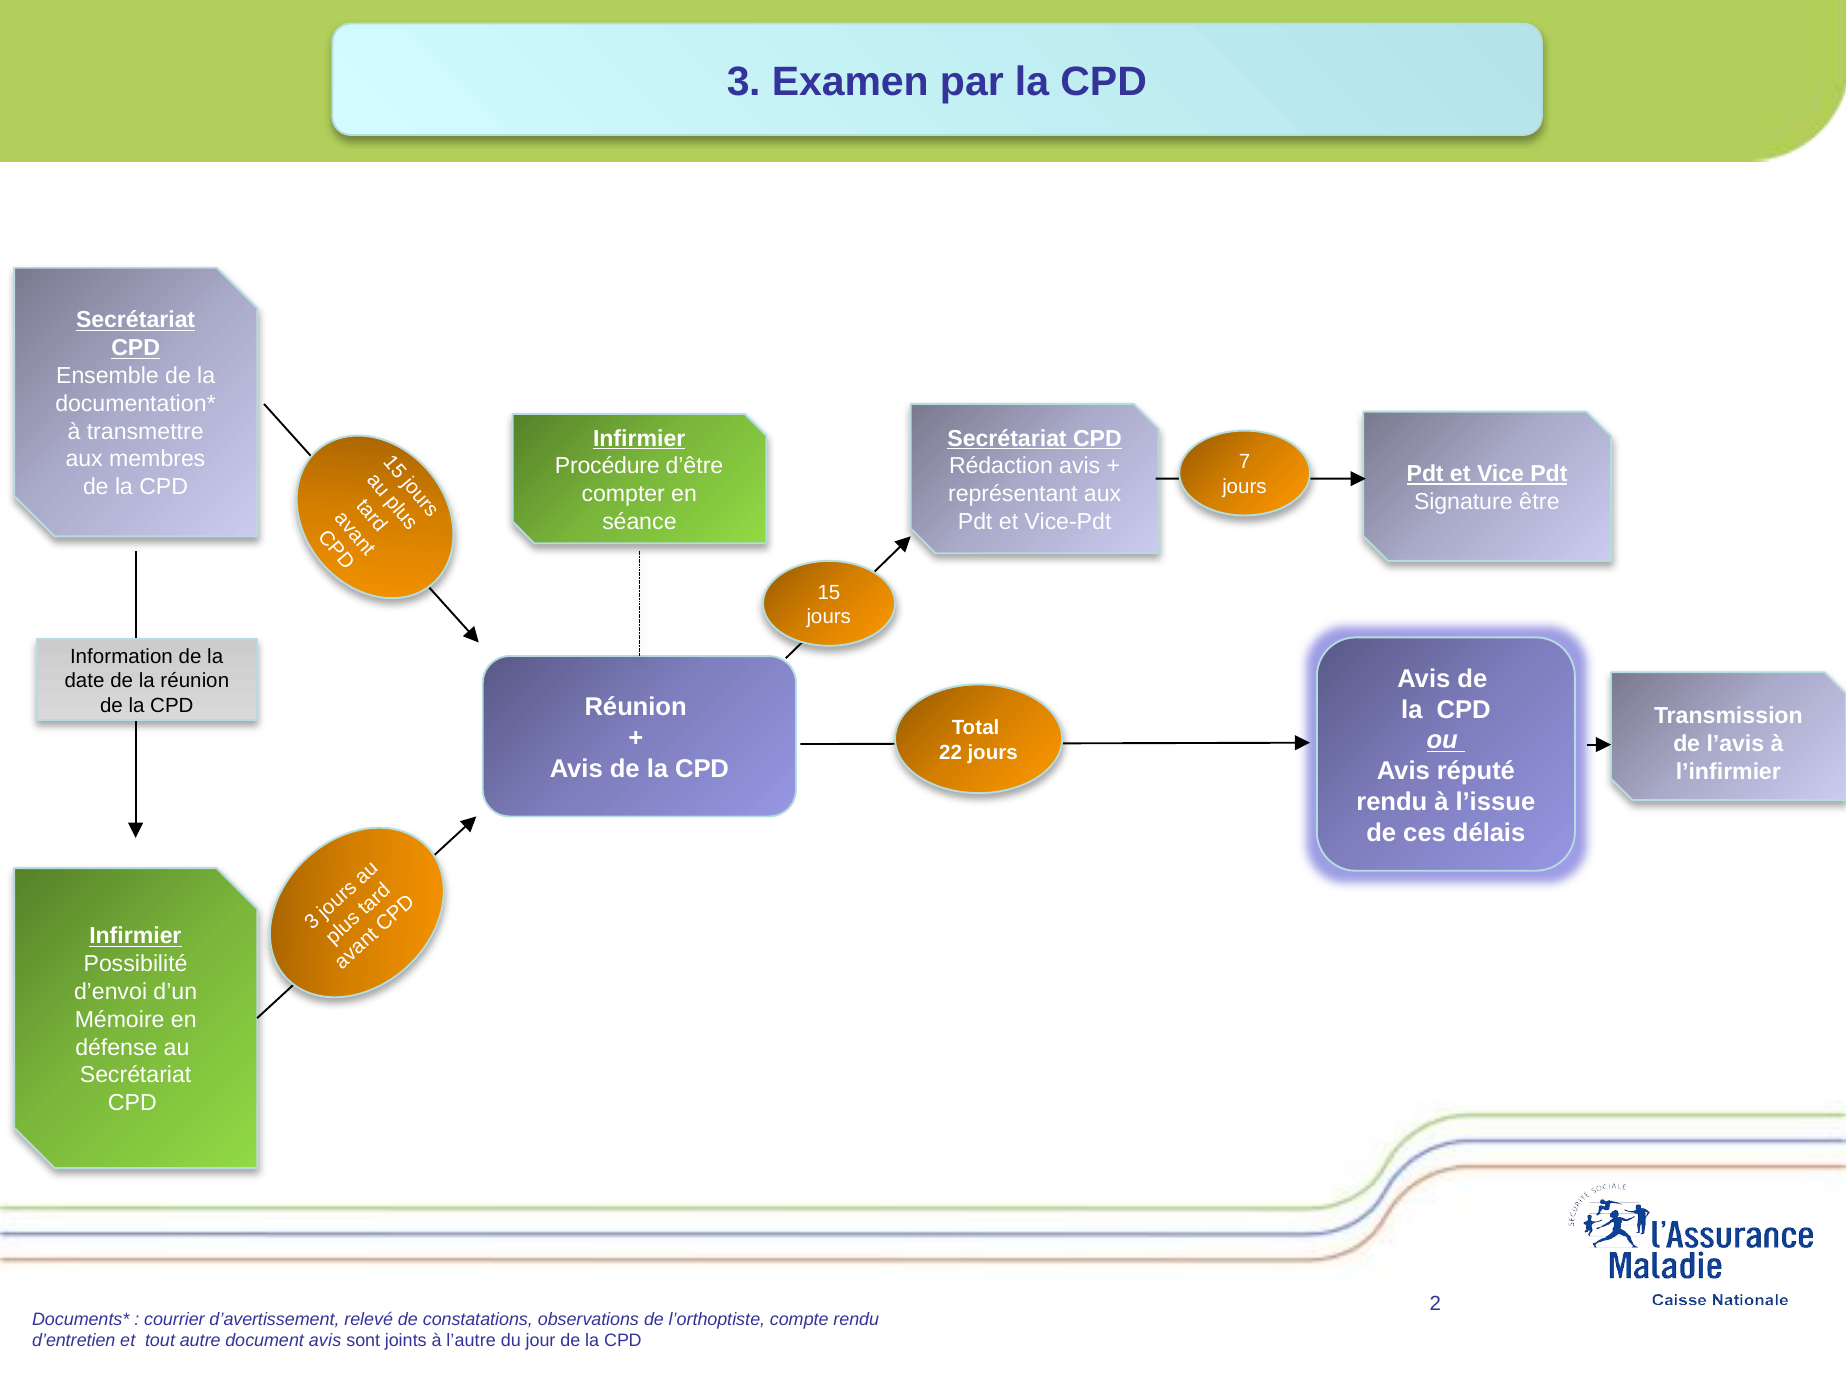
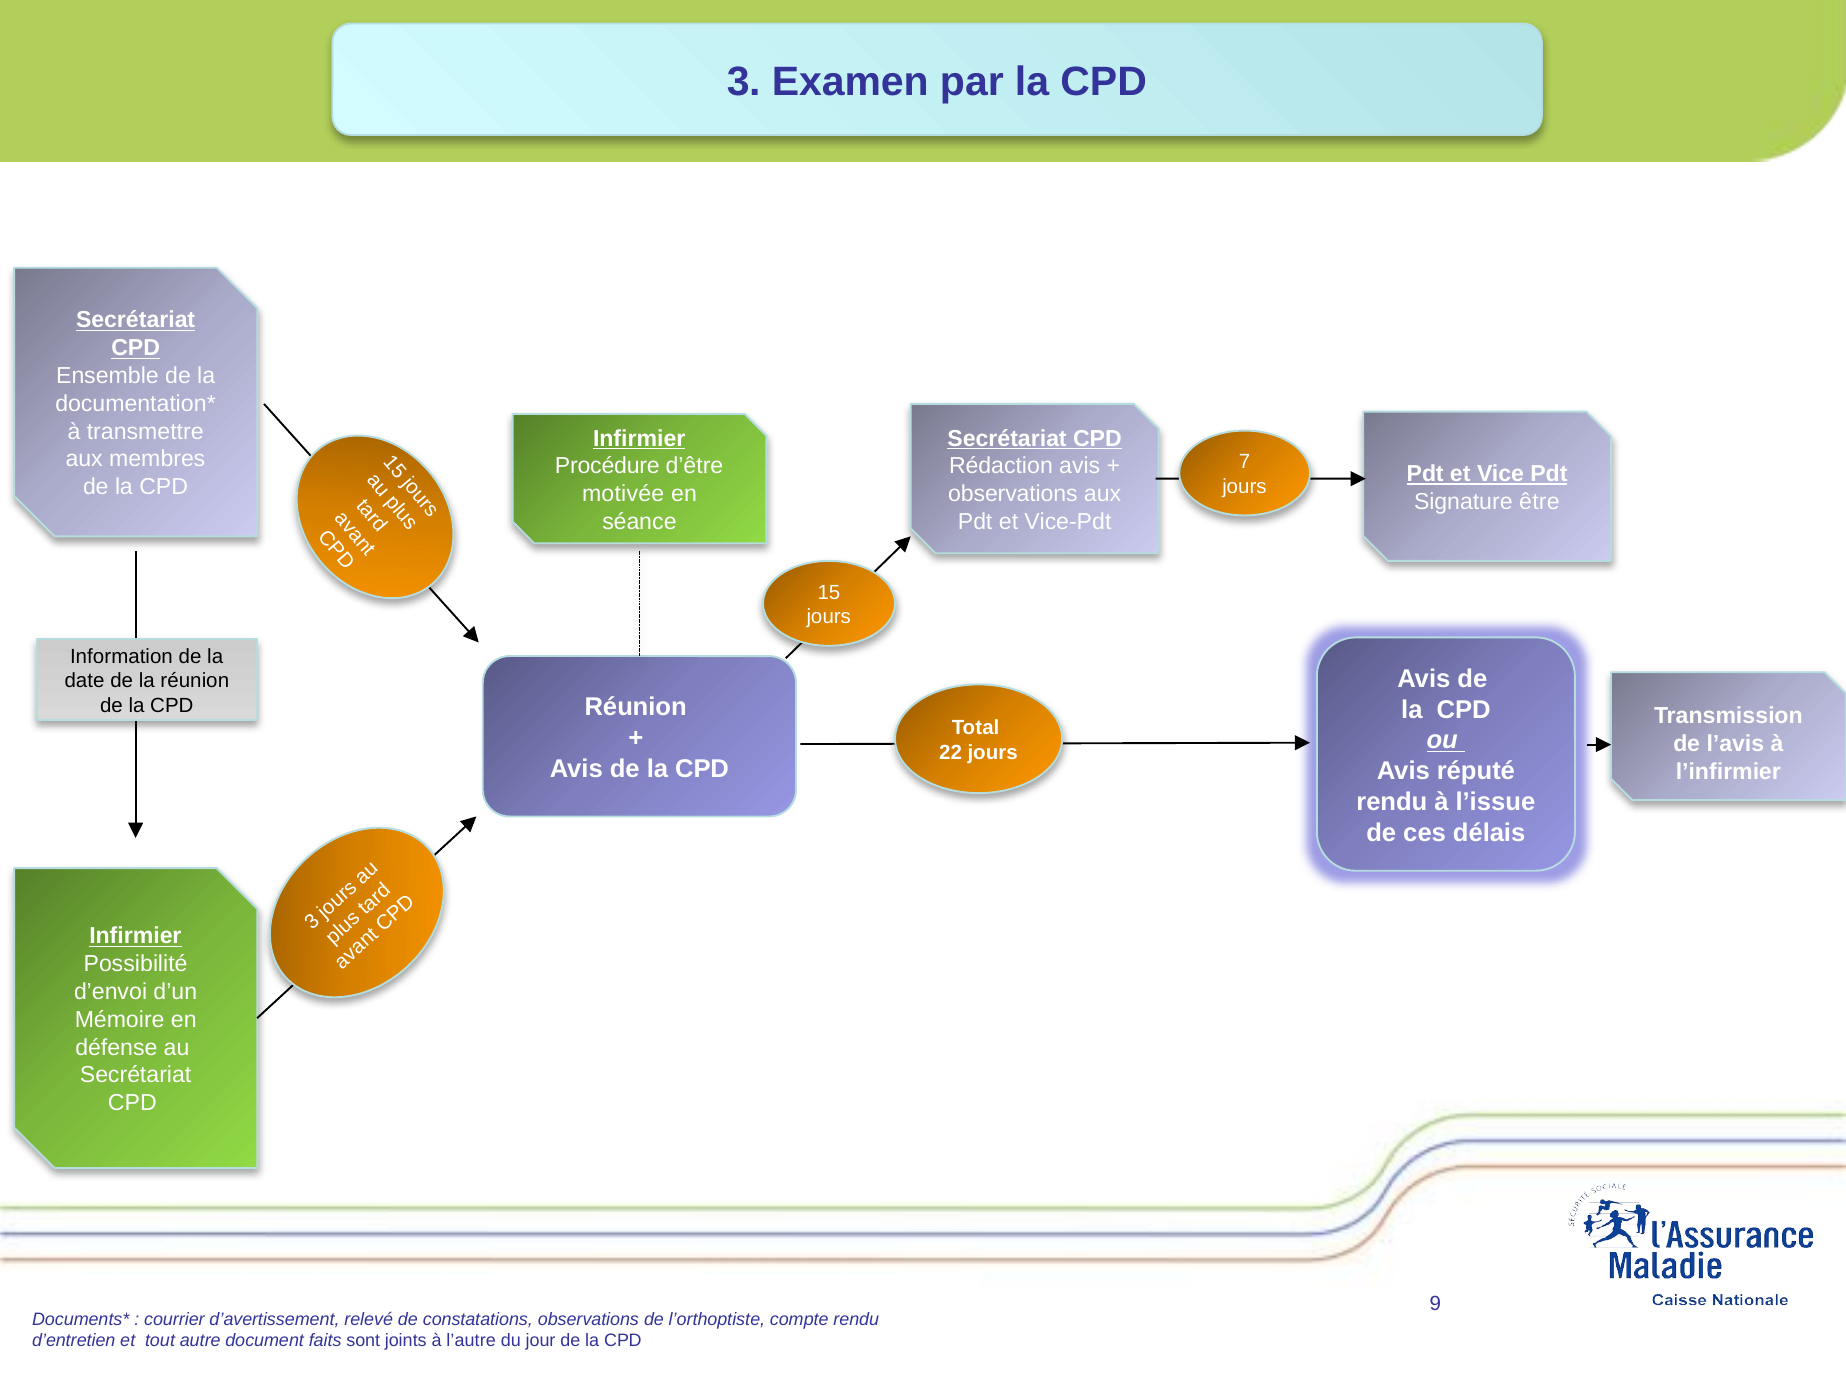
compter: compter -> motivée
représentant at (1013, 494): représentant -> observations
2: 2 -> 9
document avis: avis -> faits
